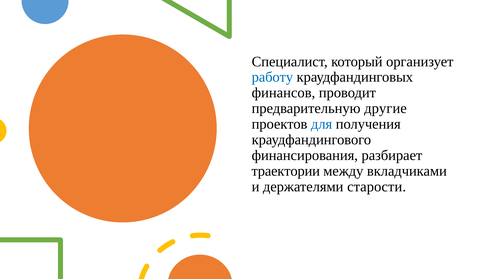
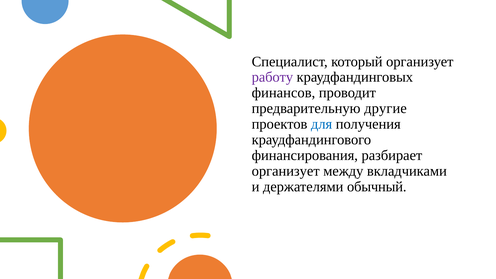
работу colour: blue -> purple
траектории at (286, 171): траектории -> организует
старости: старости -> обычный
